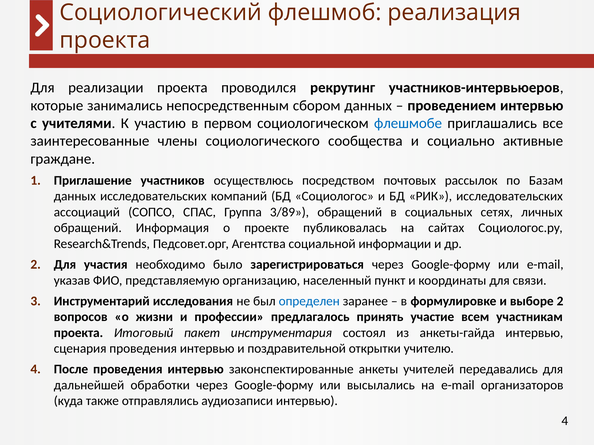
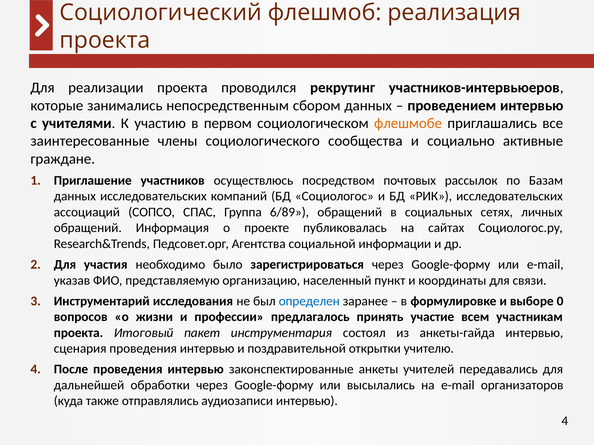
флешмобе colour: blue -> orange
3/89: 3/89 -> 6/89
выборе 2: 2 -> 0
